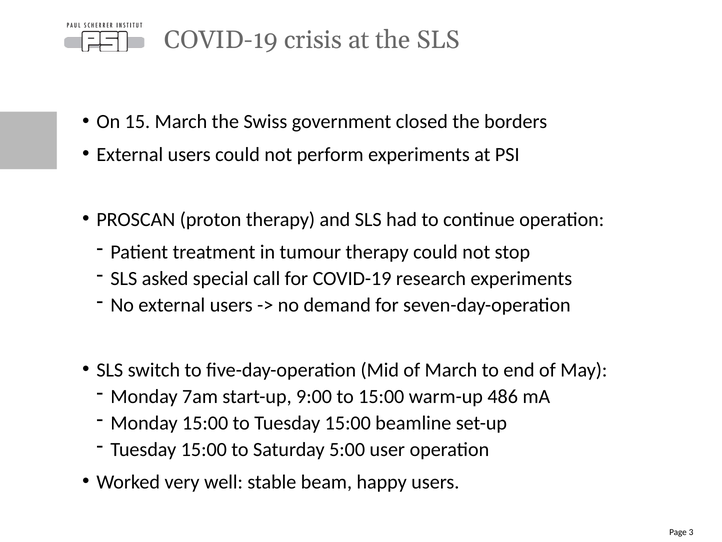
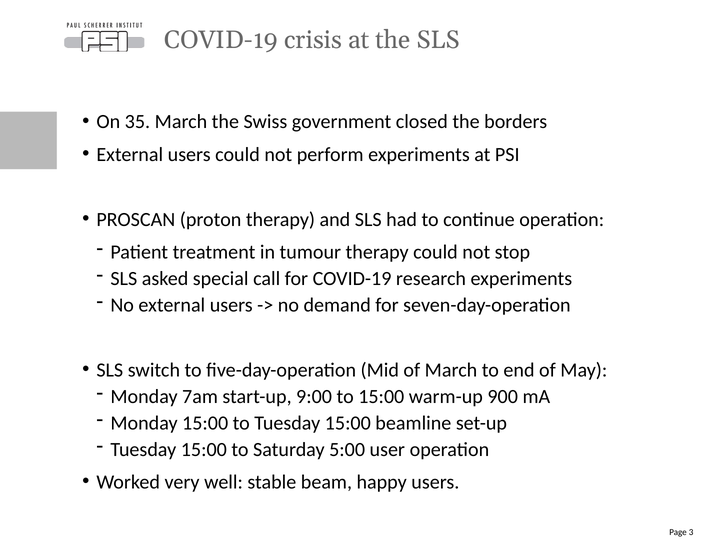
15: 15 -> 35
486: 486 -> 900
